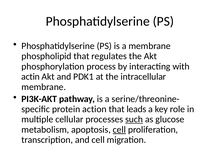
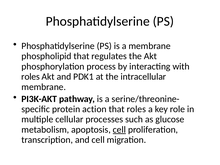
actin at (31, 77): actin -> roles
that leads: leads -> roles
such underline: present -> none
